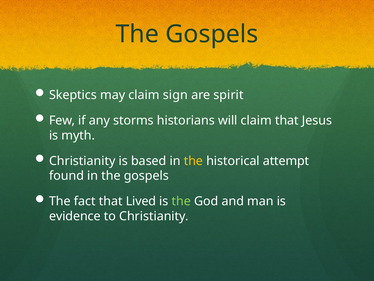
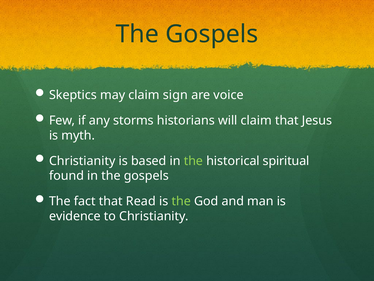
spirit: spirit -> voice
the at (193, 161) colour: yellow -> light green
attempt: attempt -> spiritual
Lived: Lived -> Read
